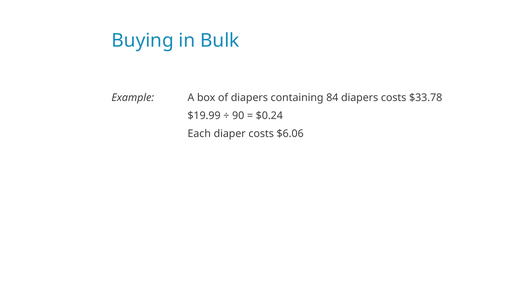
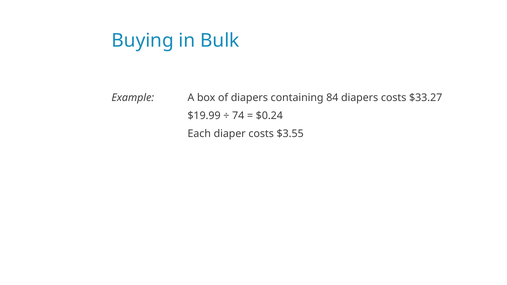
$33.78: $33.78 -> $33.27
90: 90 -> 74
$6.06: $6.06 -> $3.55
